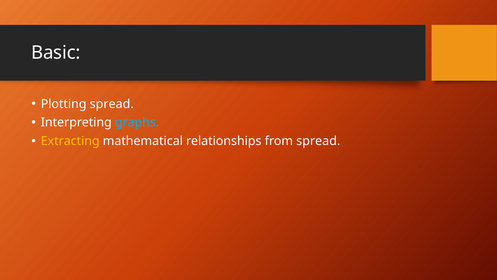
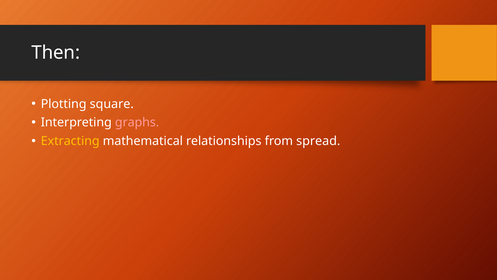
Basic: Basic -> Then
Plotting spread: spread -> square
graphs colour: light blue -> pink
